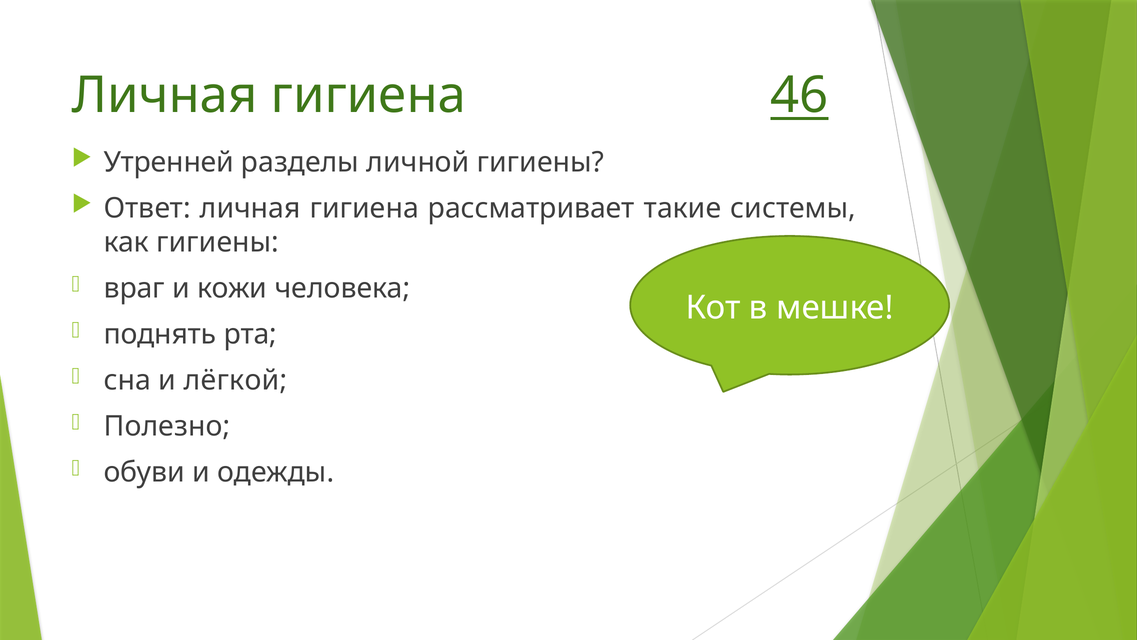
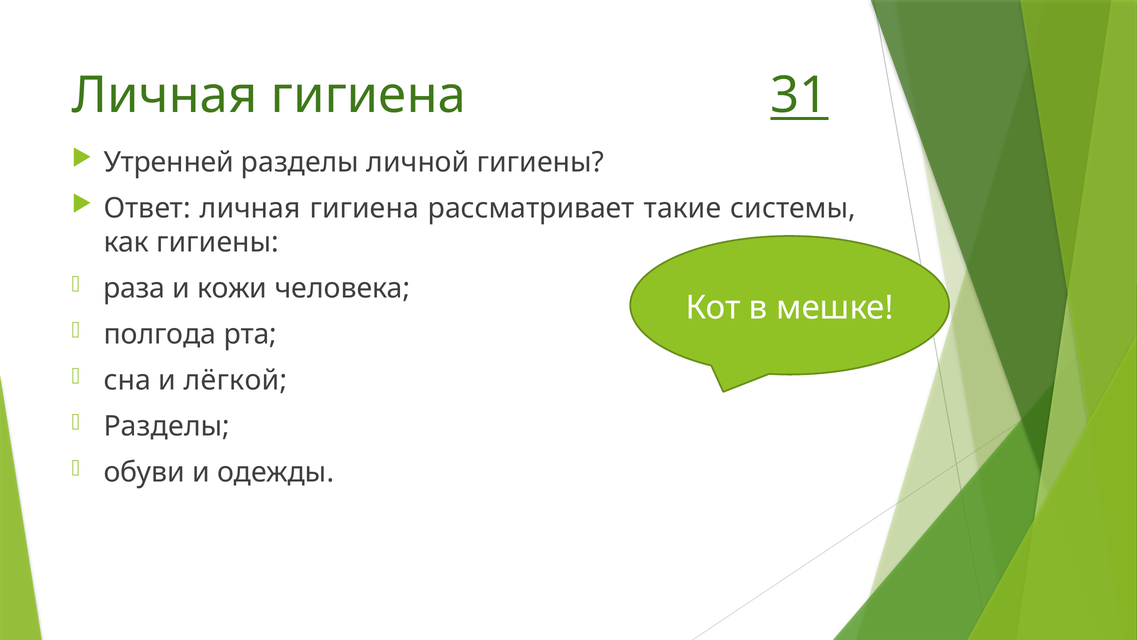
46: 46 -> 31
враг: враг -> раза
поднять: поднять -> полгода
Полезно at (167, 426): Полезно -> Разделы
